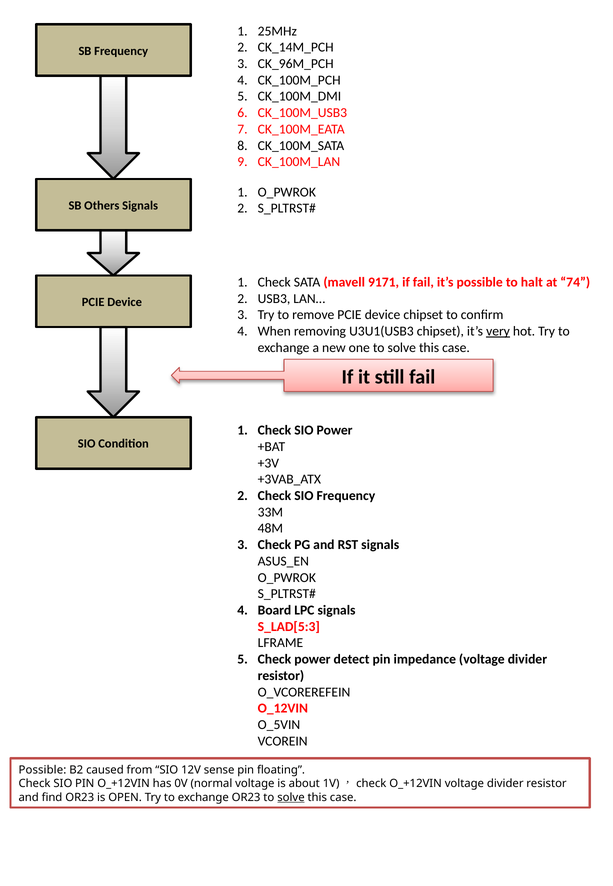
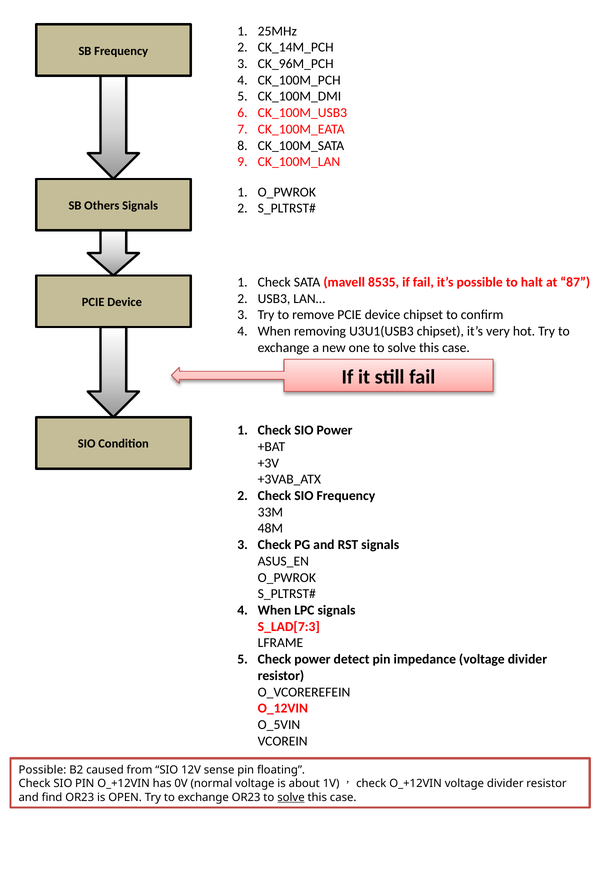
9171: 9171 -> 8535
74: 74 -> 87
very underline: present -> none
Board at (274, 610): Board -> When
S_LAD[5:3: S_LAD[5:3 -> S_LAD[7:3
